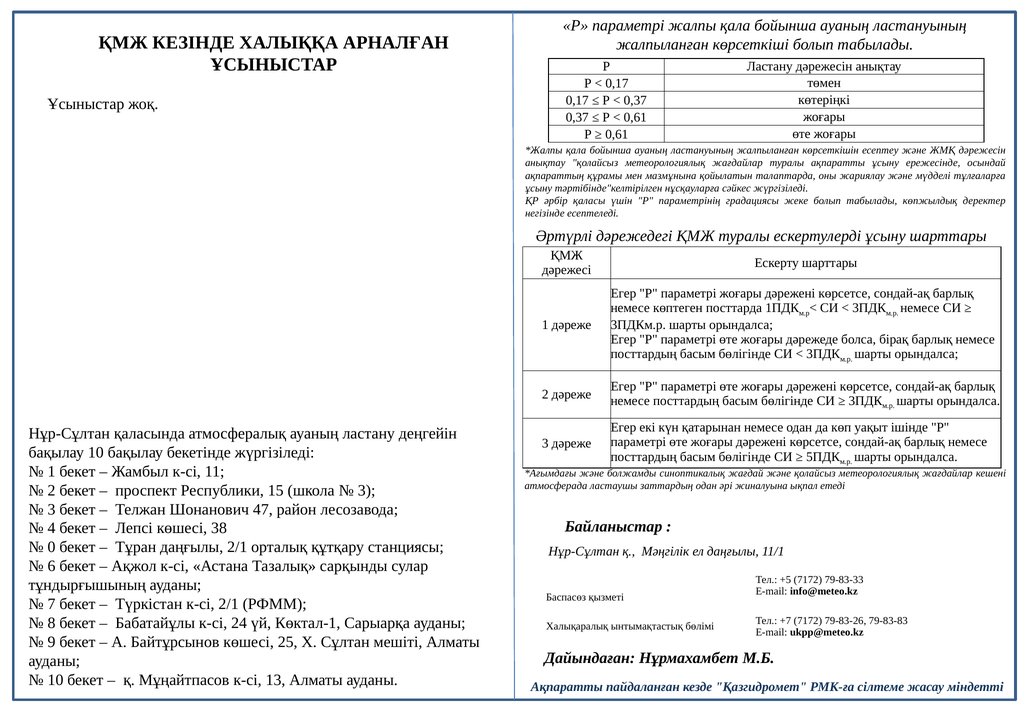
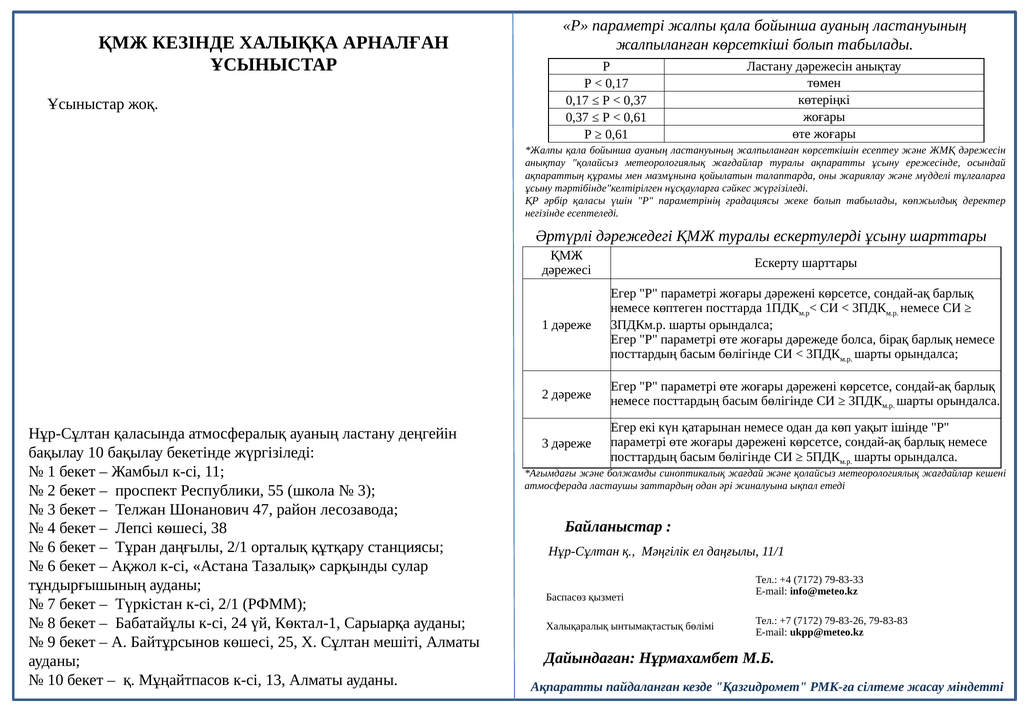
15: 15 -> 55
0 at (52, 548): 0 -> 6
+5: +5 -> +4
